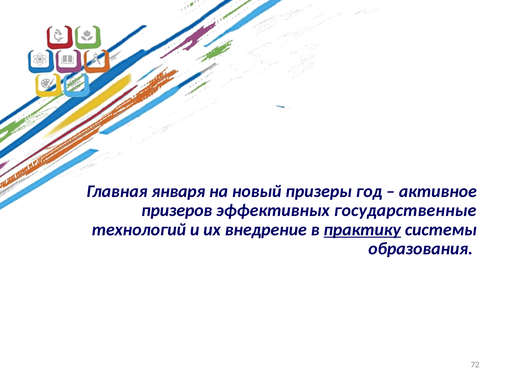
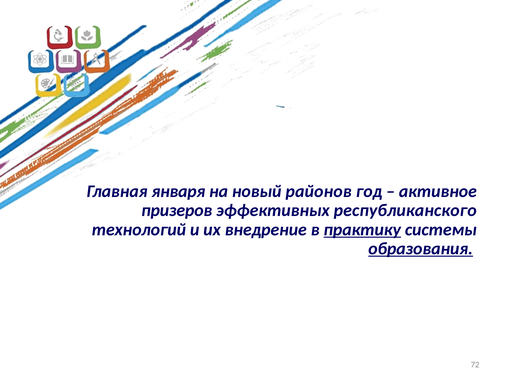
призеры: призеры -> районов
государственные: государственные -> республиканского
образования underline: none -> present
